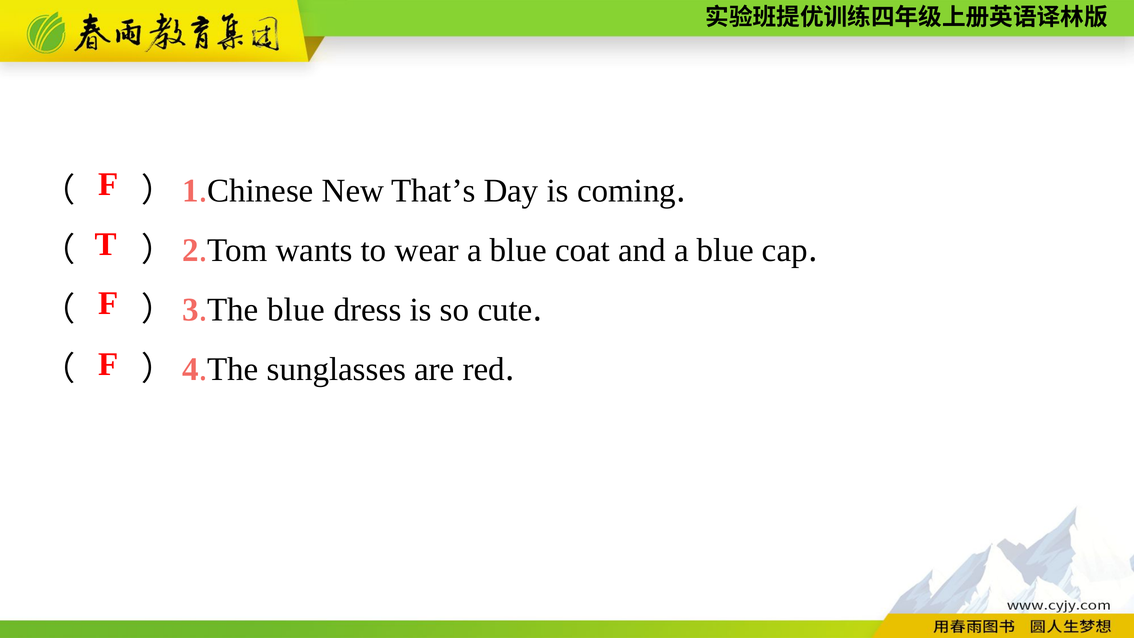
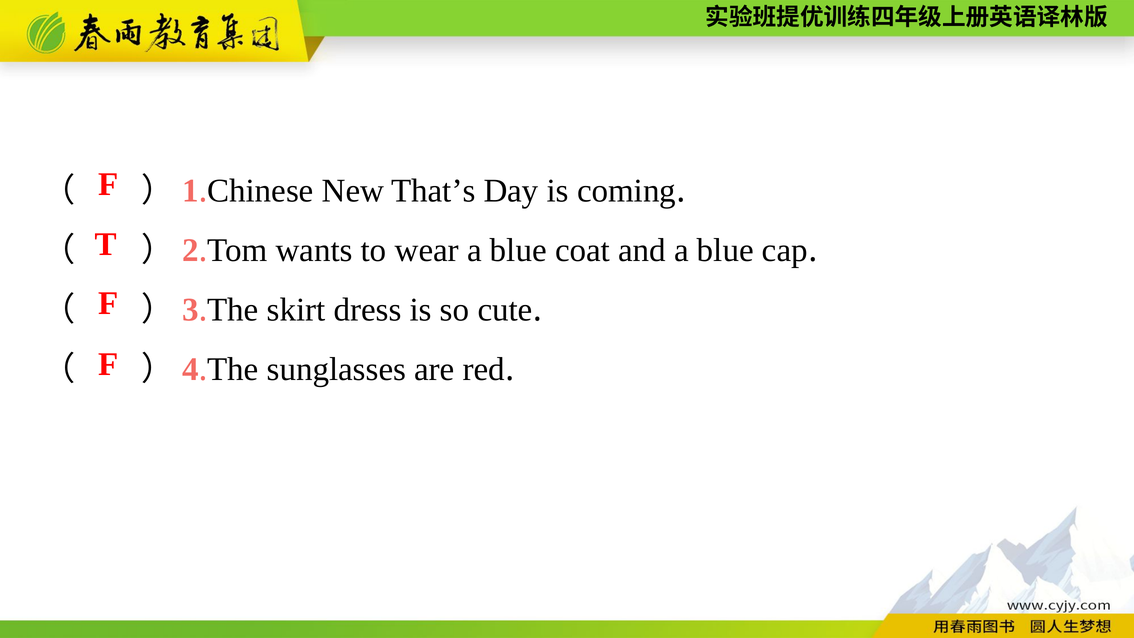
blue at (296, 310): blue -> skirt
